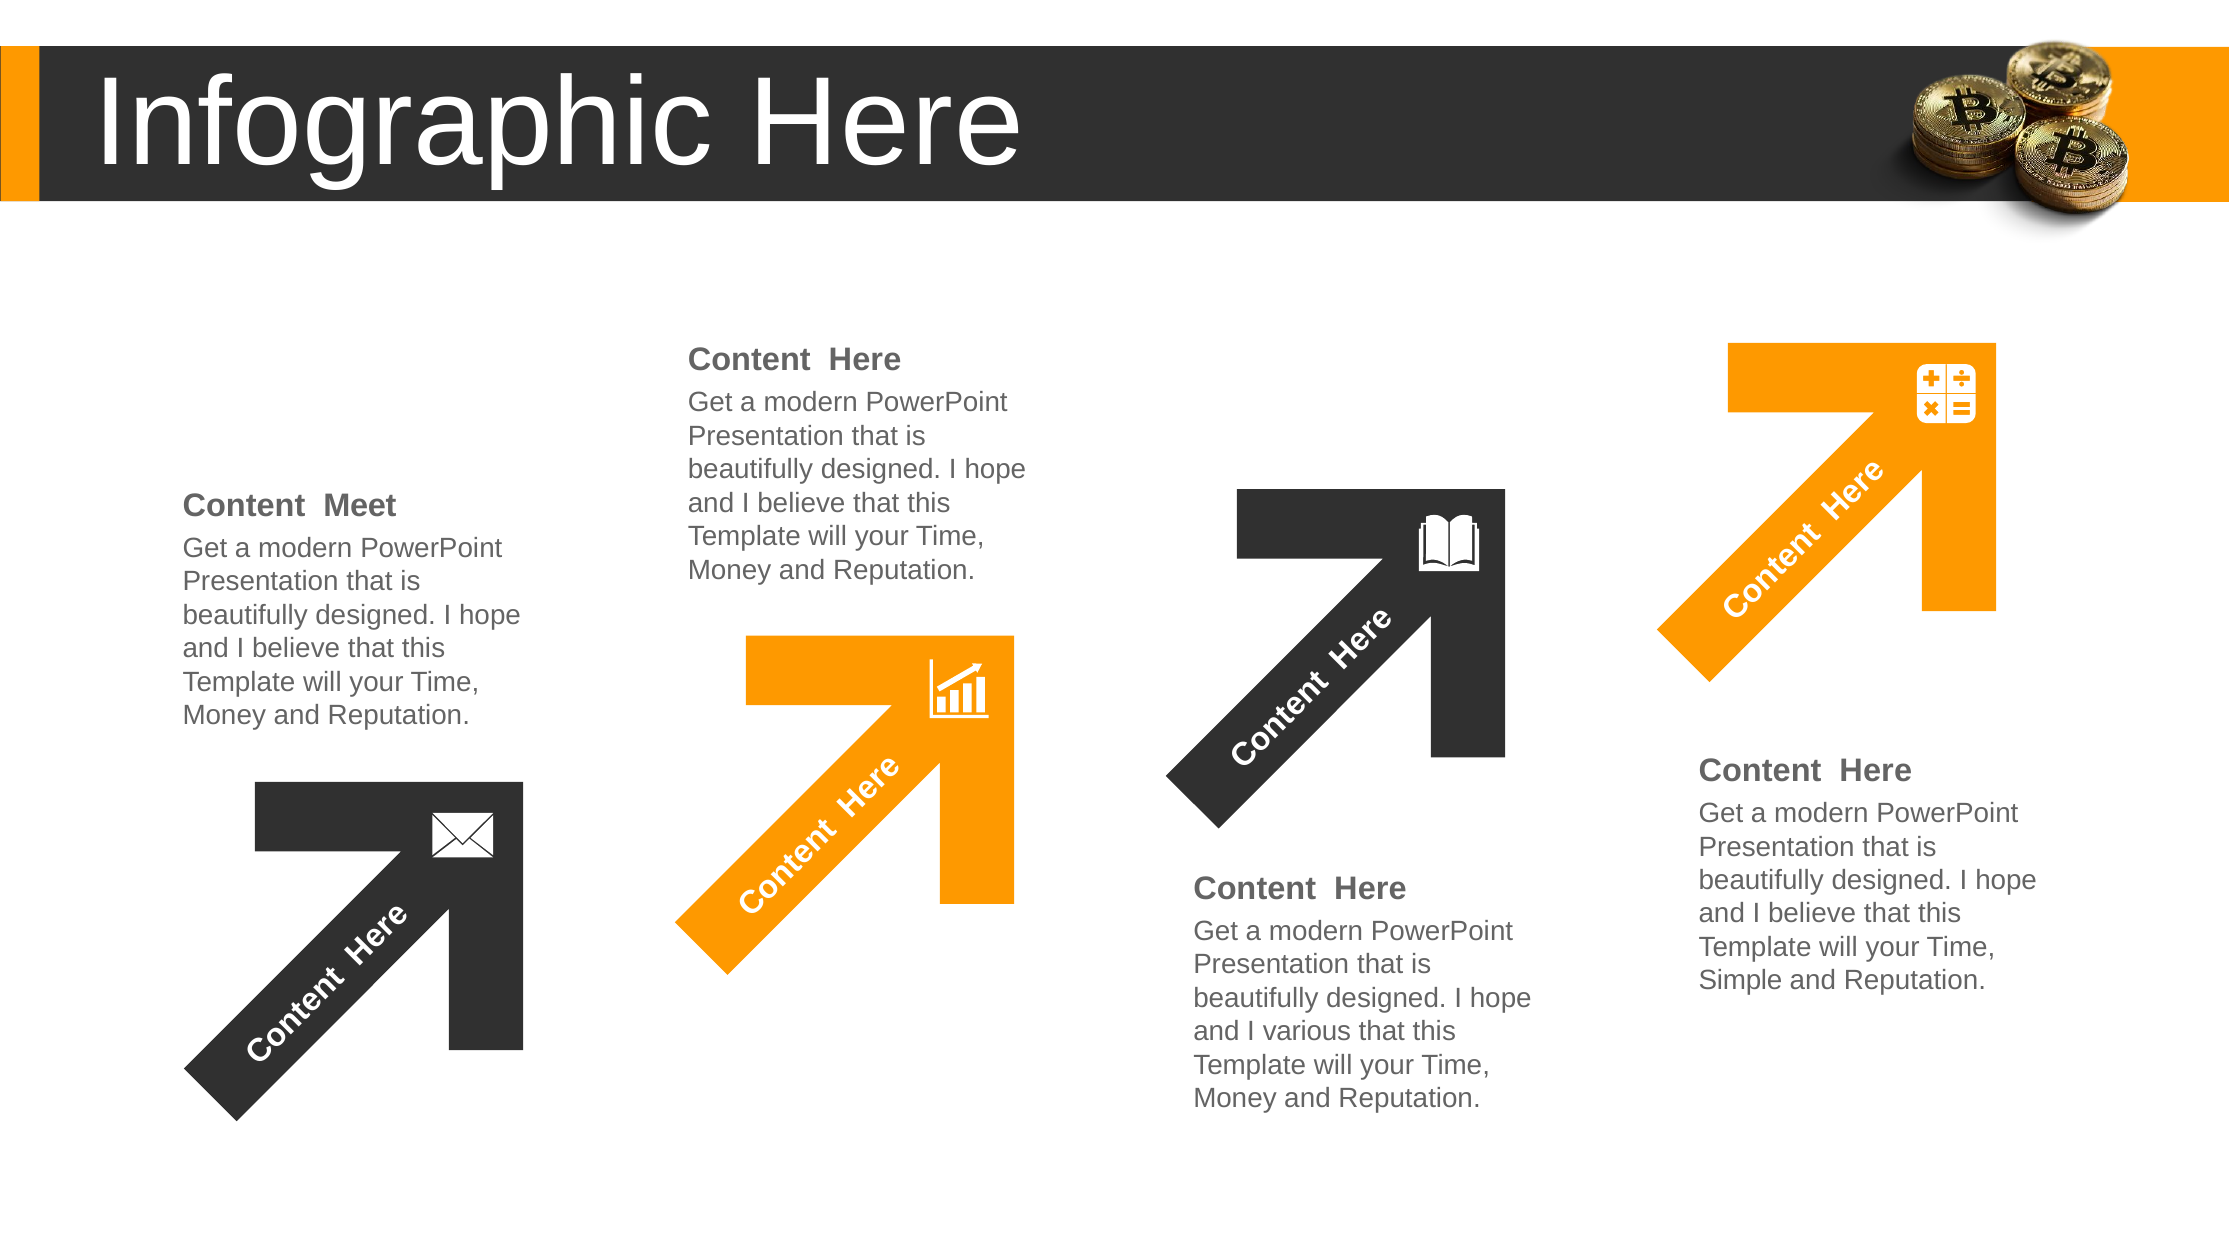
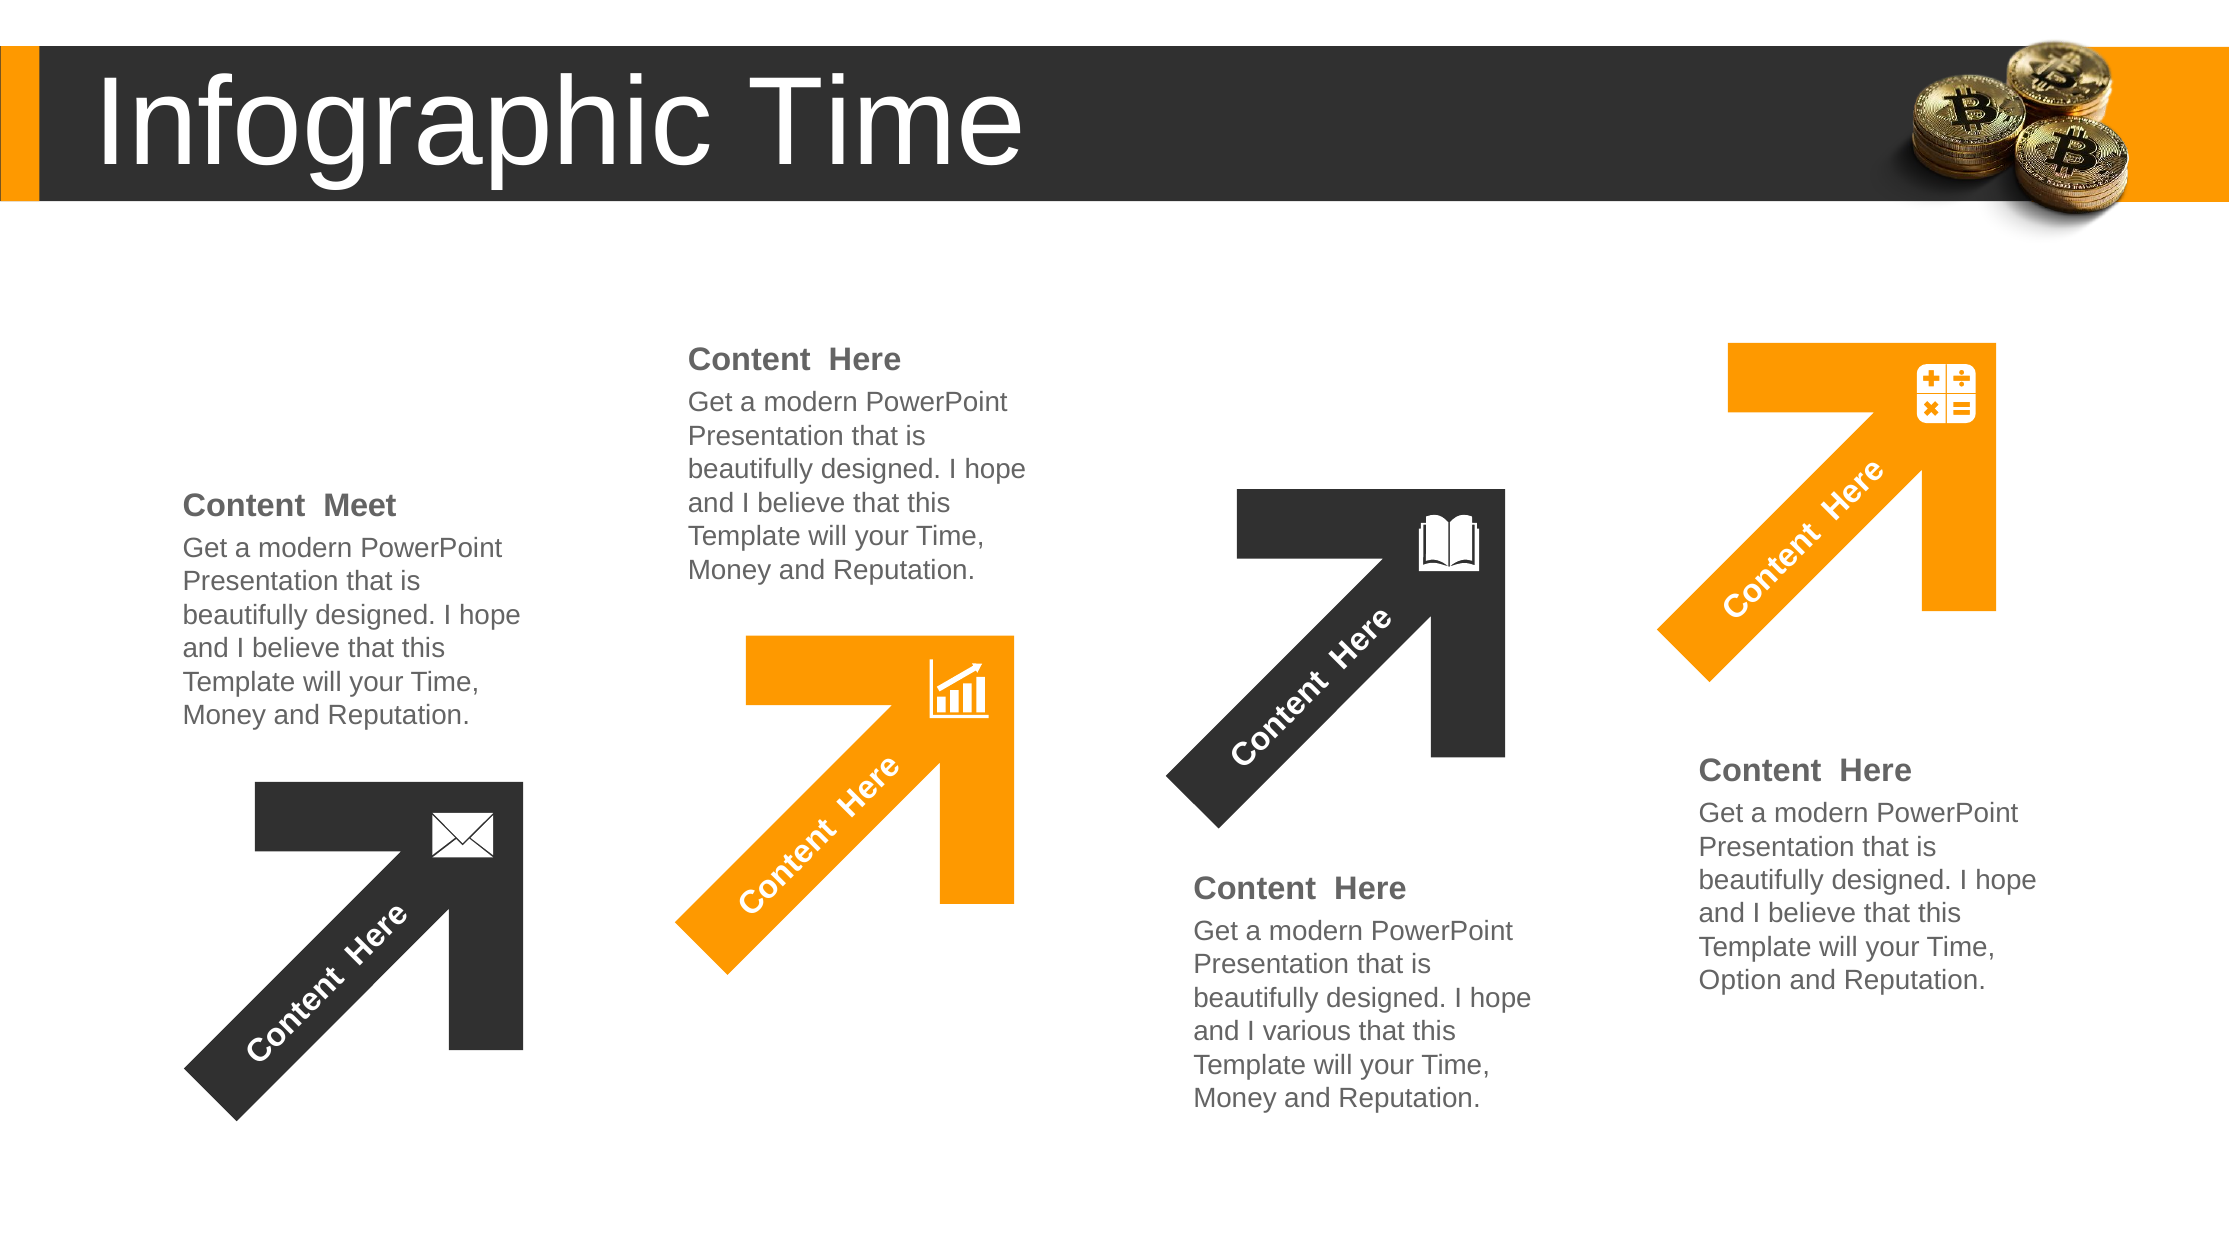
Infographic Here: Here -> Time
Simple: Simple -> Option
